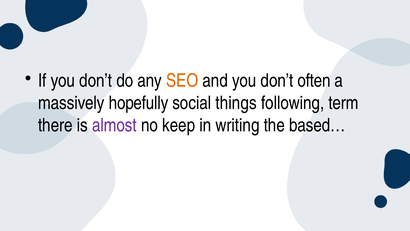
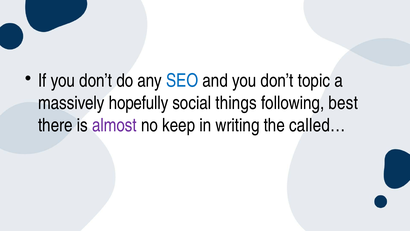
SEO colour: orange -> blue
often: often -> topic
term: term -> best
based…: based… -> called…
